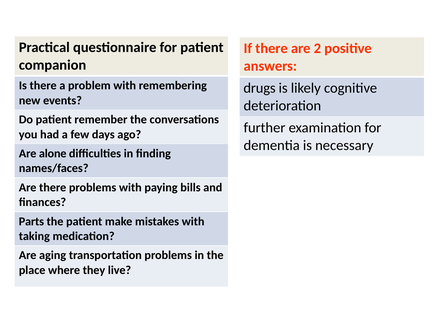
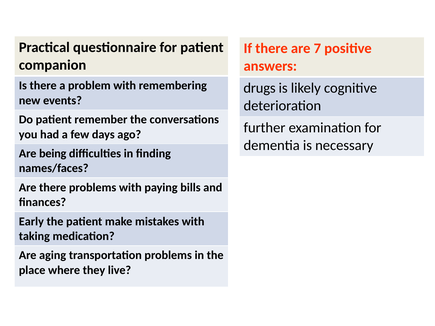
2: 2 -> 7
alone: alone -> being
Parts: Parts -> Early
